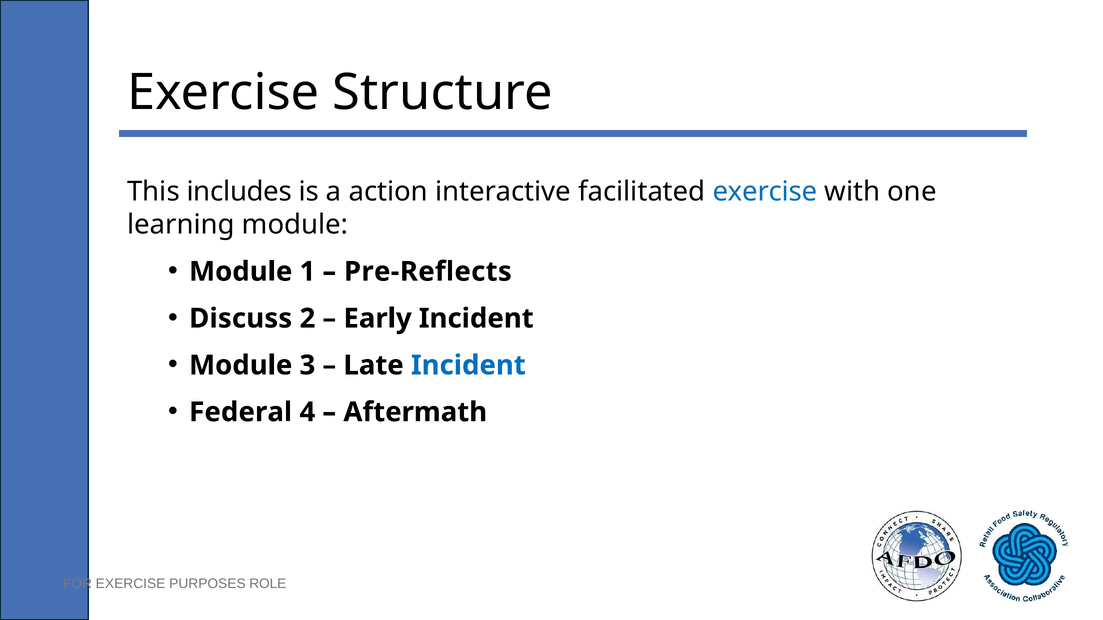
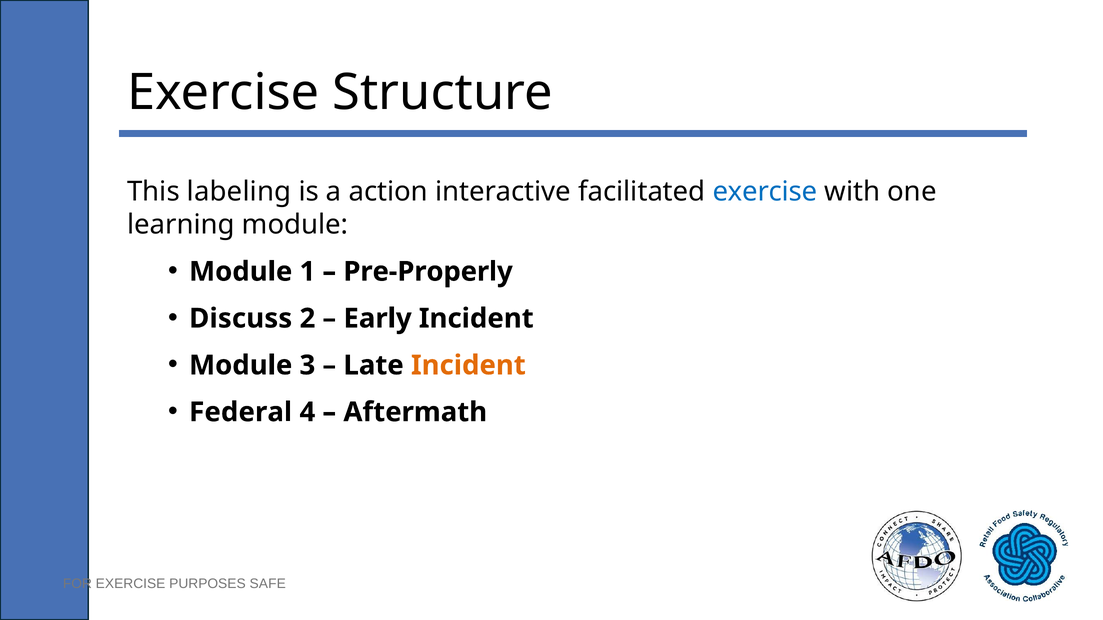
includes: includes -> labeling
Pre-Reflects: Pre-Reflects -> Pre-Properly
Incident at (468, 366) colour: blue -> orange
ROLE: ROLE -> SAFE
